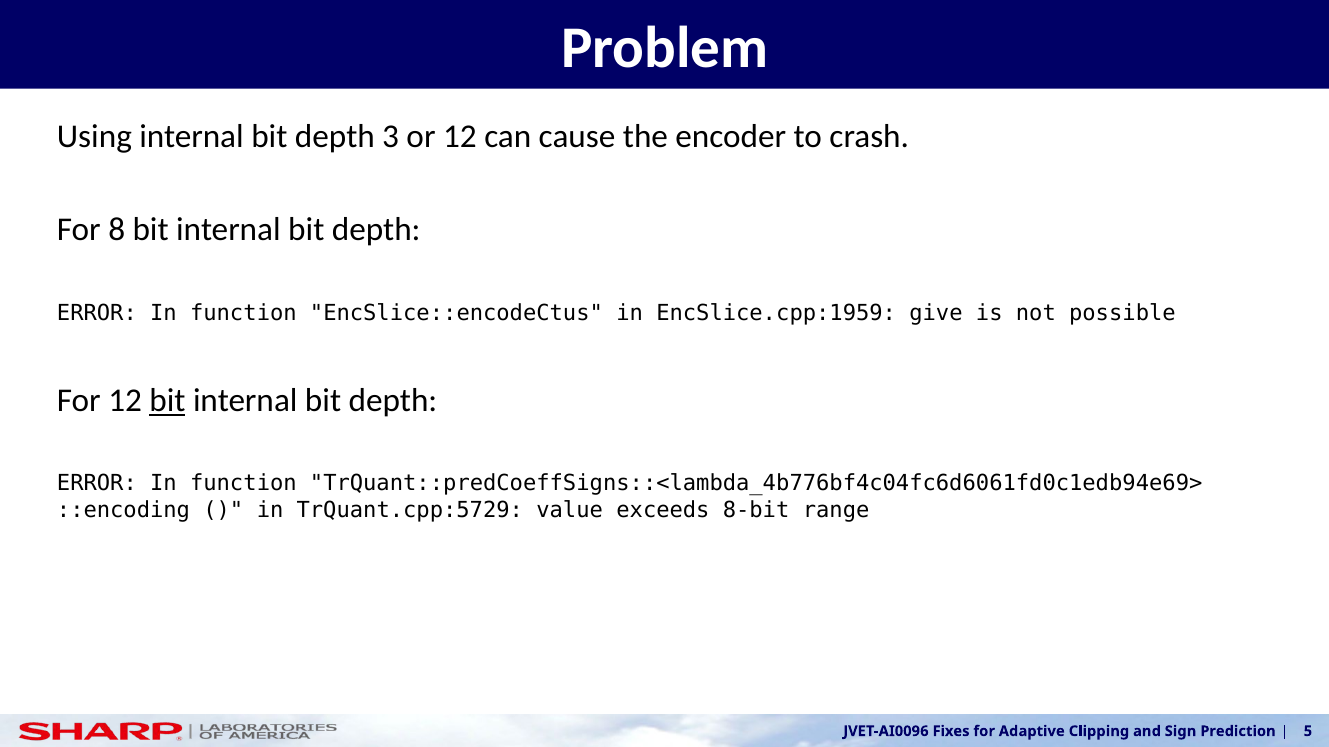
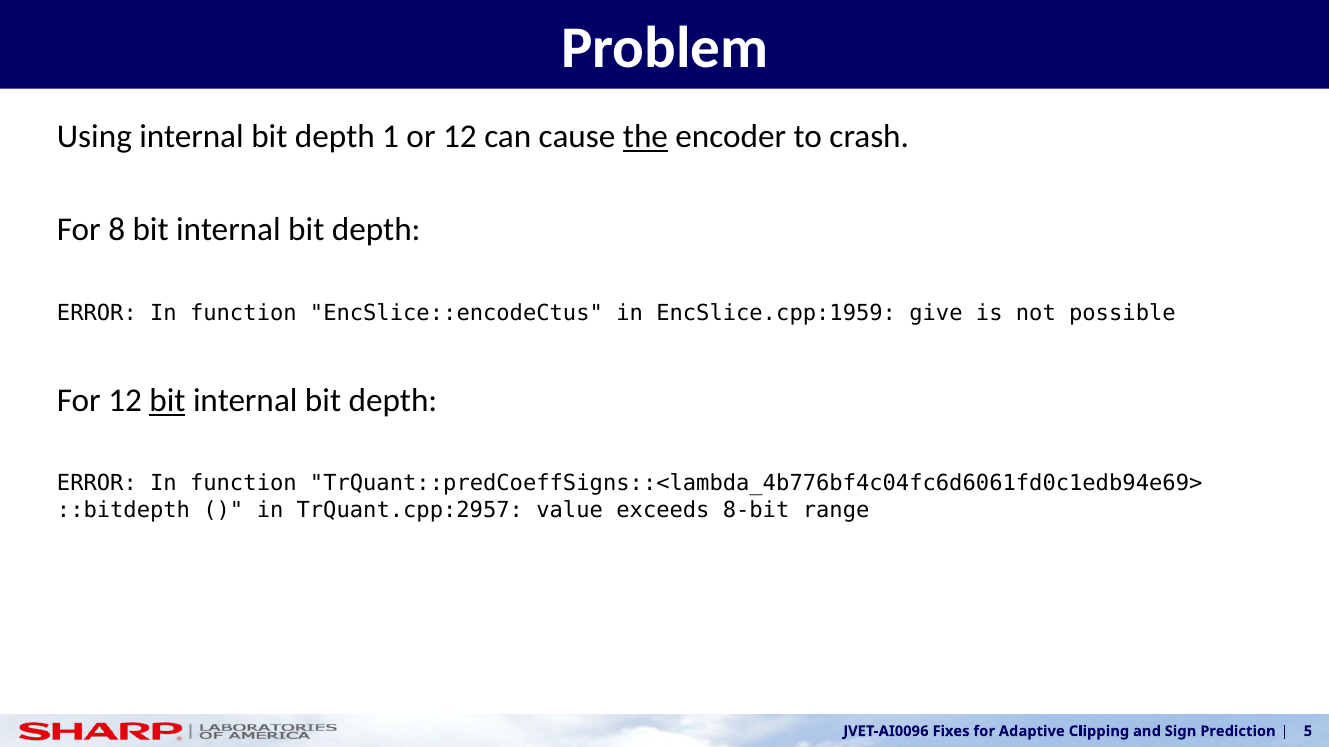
3: 3 -> 1
the underline: none -> present
::encoding: ::encoding -> ::bitdepth
TrQuant.cpp:5729: TrQuant.cpp:5729 -> TrQuant.cpp:2957
